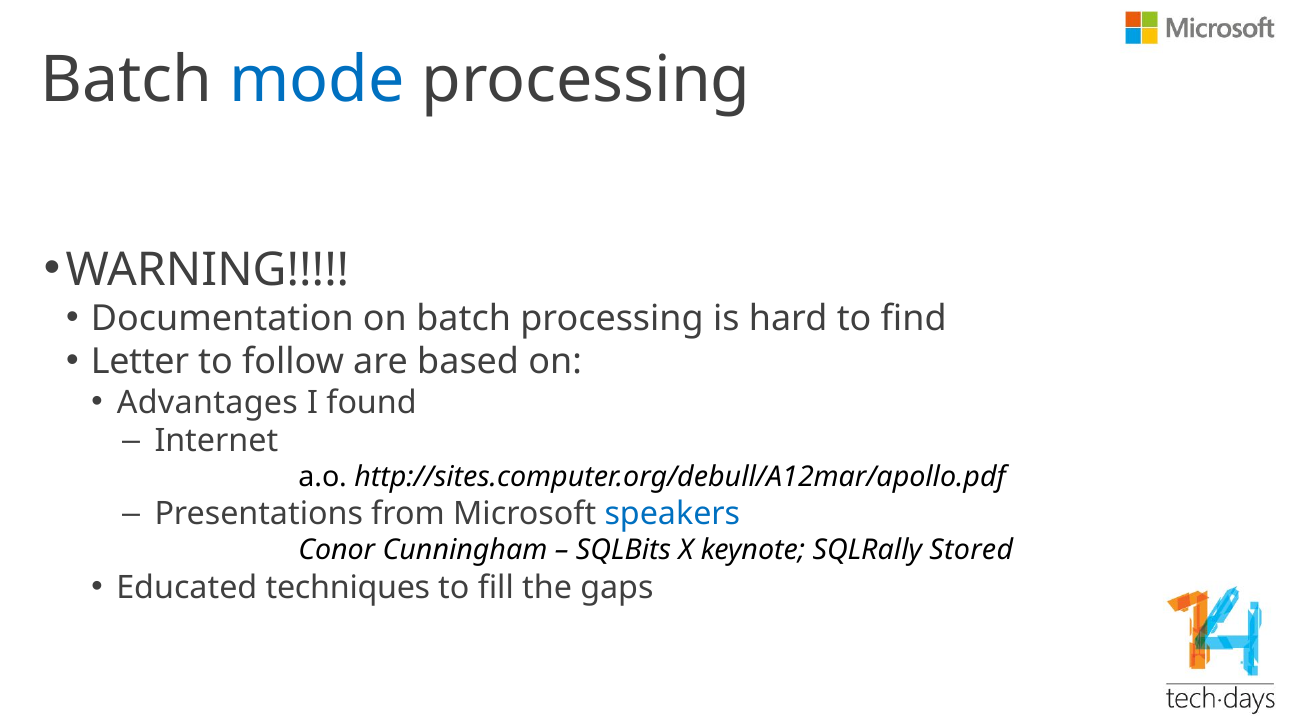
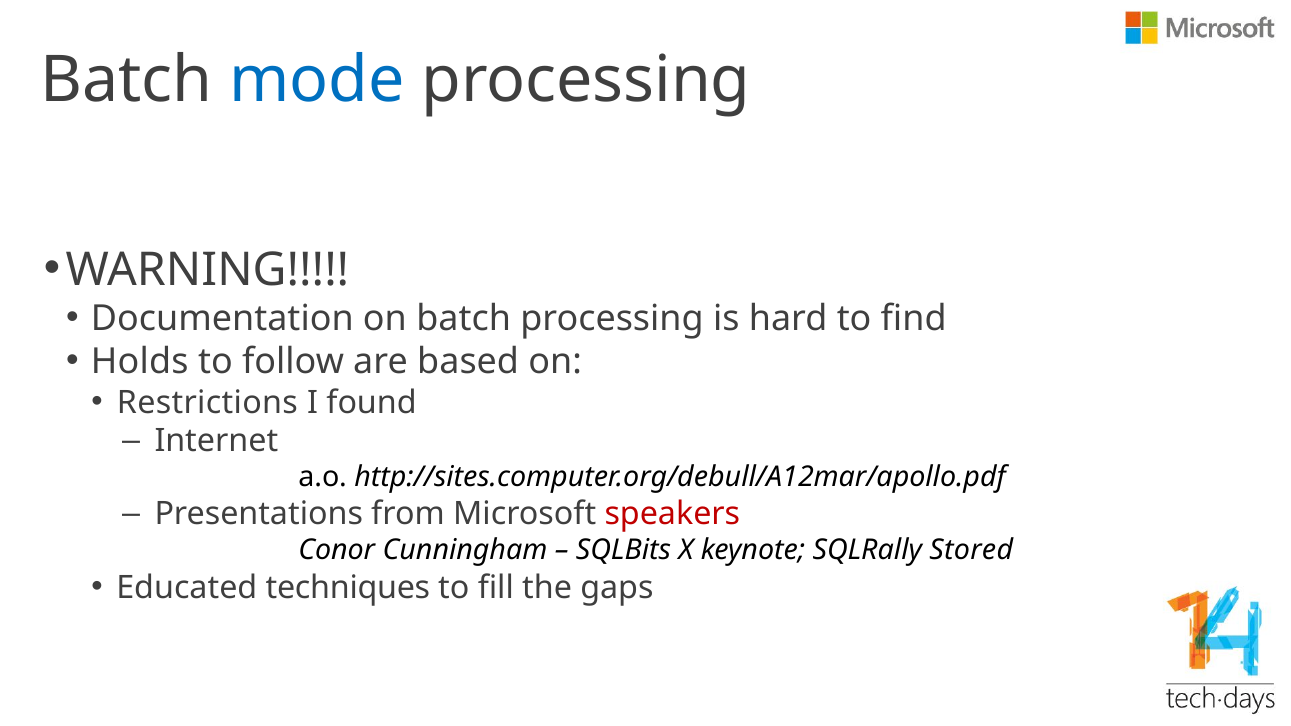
Letter: Letter -> Holds
Advantages: Advantages -> Restrictions
speakers colour: blue -> red
